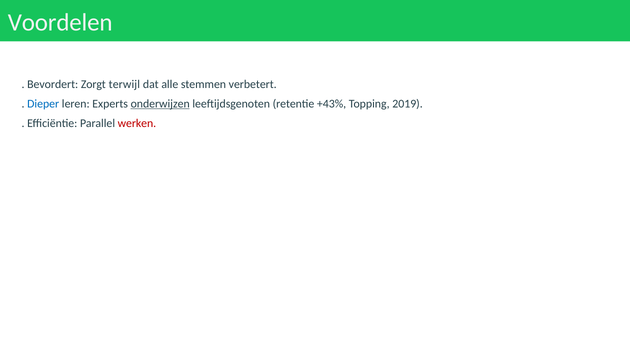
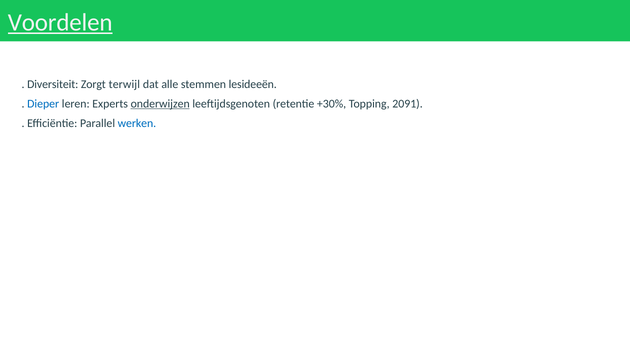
Voordelen underline: none -> present
Bevordert: Bevordert -> Diversiteit
verbetert: verbetert -> lesideeën
+43%: +43% -> +30%
2019: 2019 -> 2091
werken colour: red -> blue
